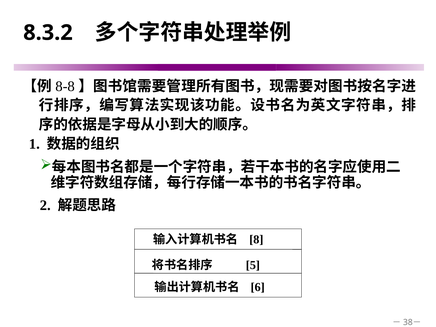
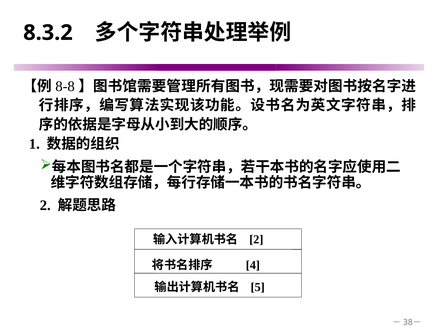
8 at (256, 240): 8 -> 2
5: 5 -> 4
6: 6 -> 5
